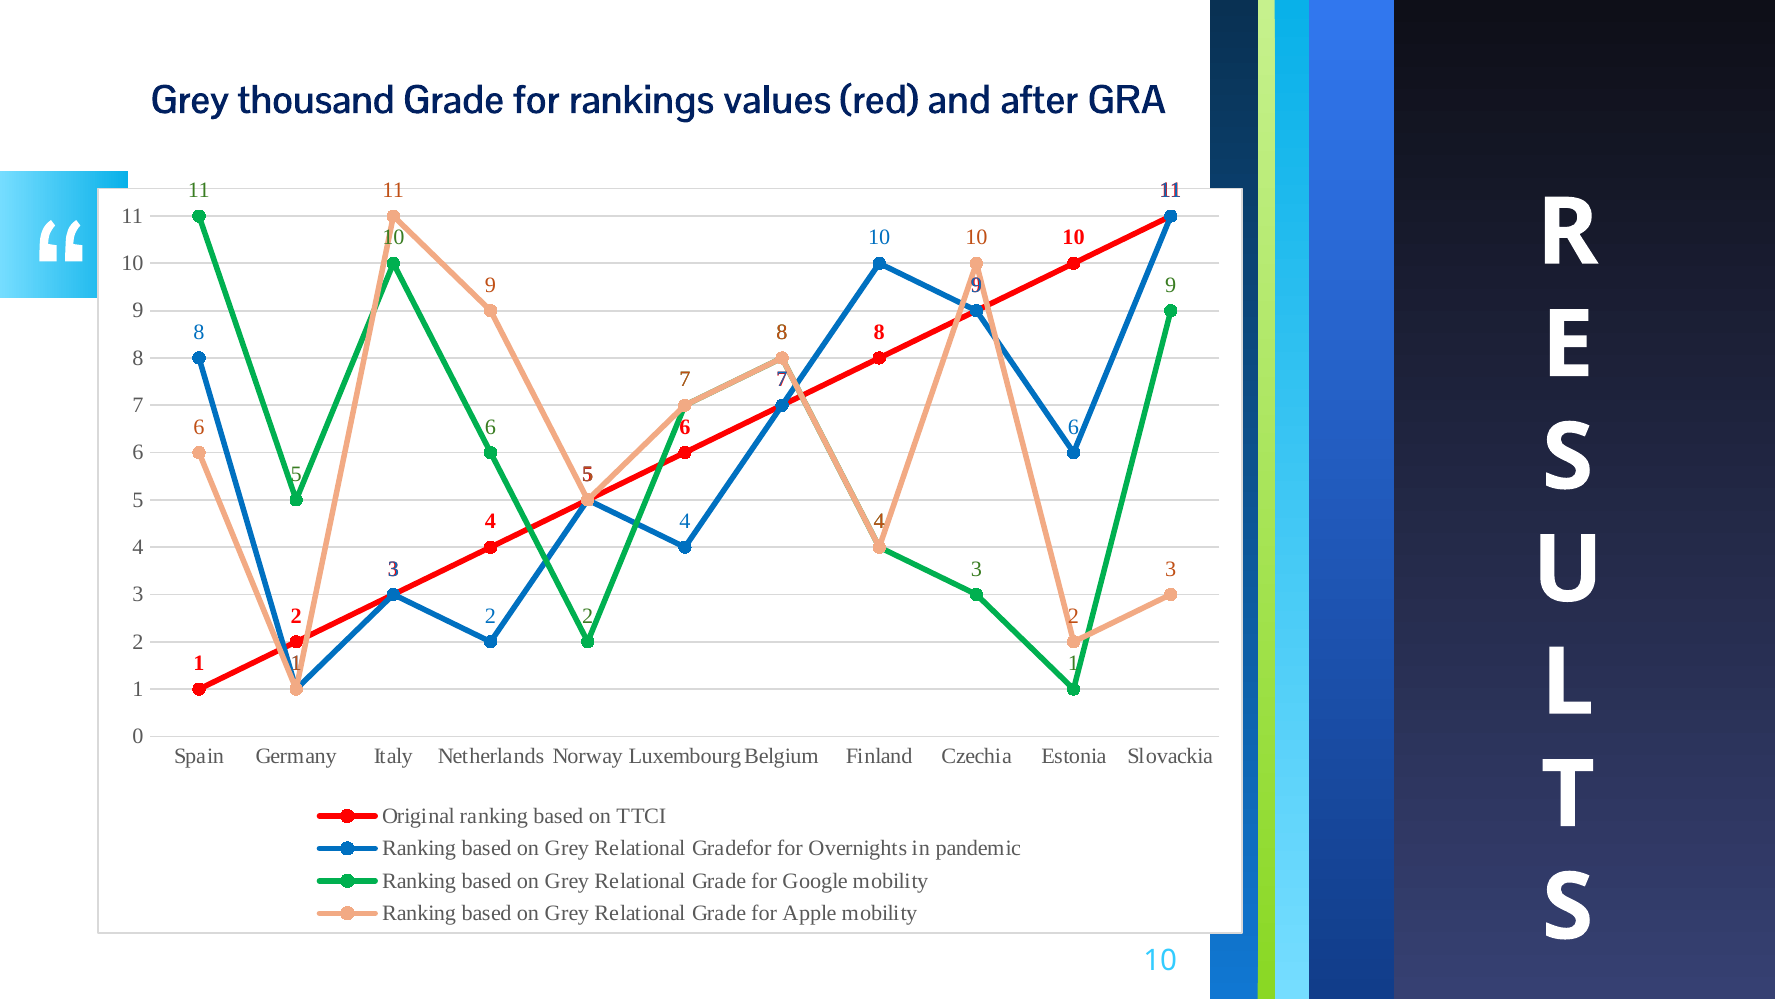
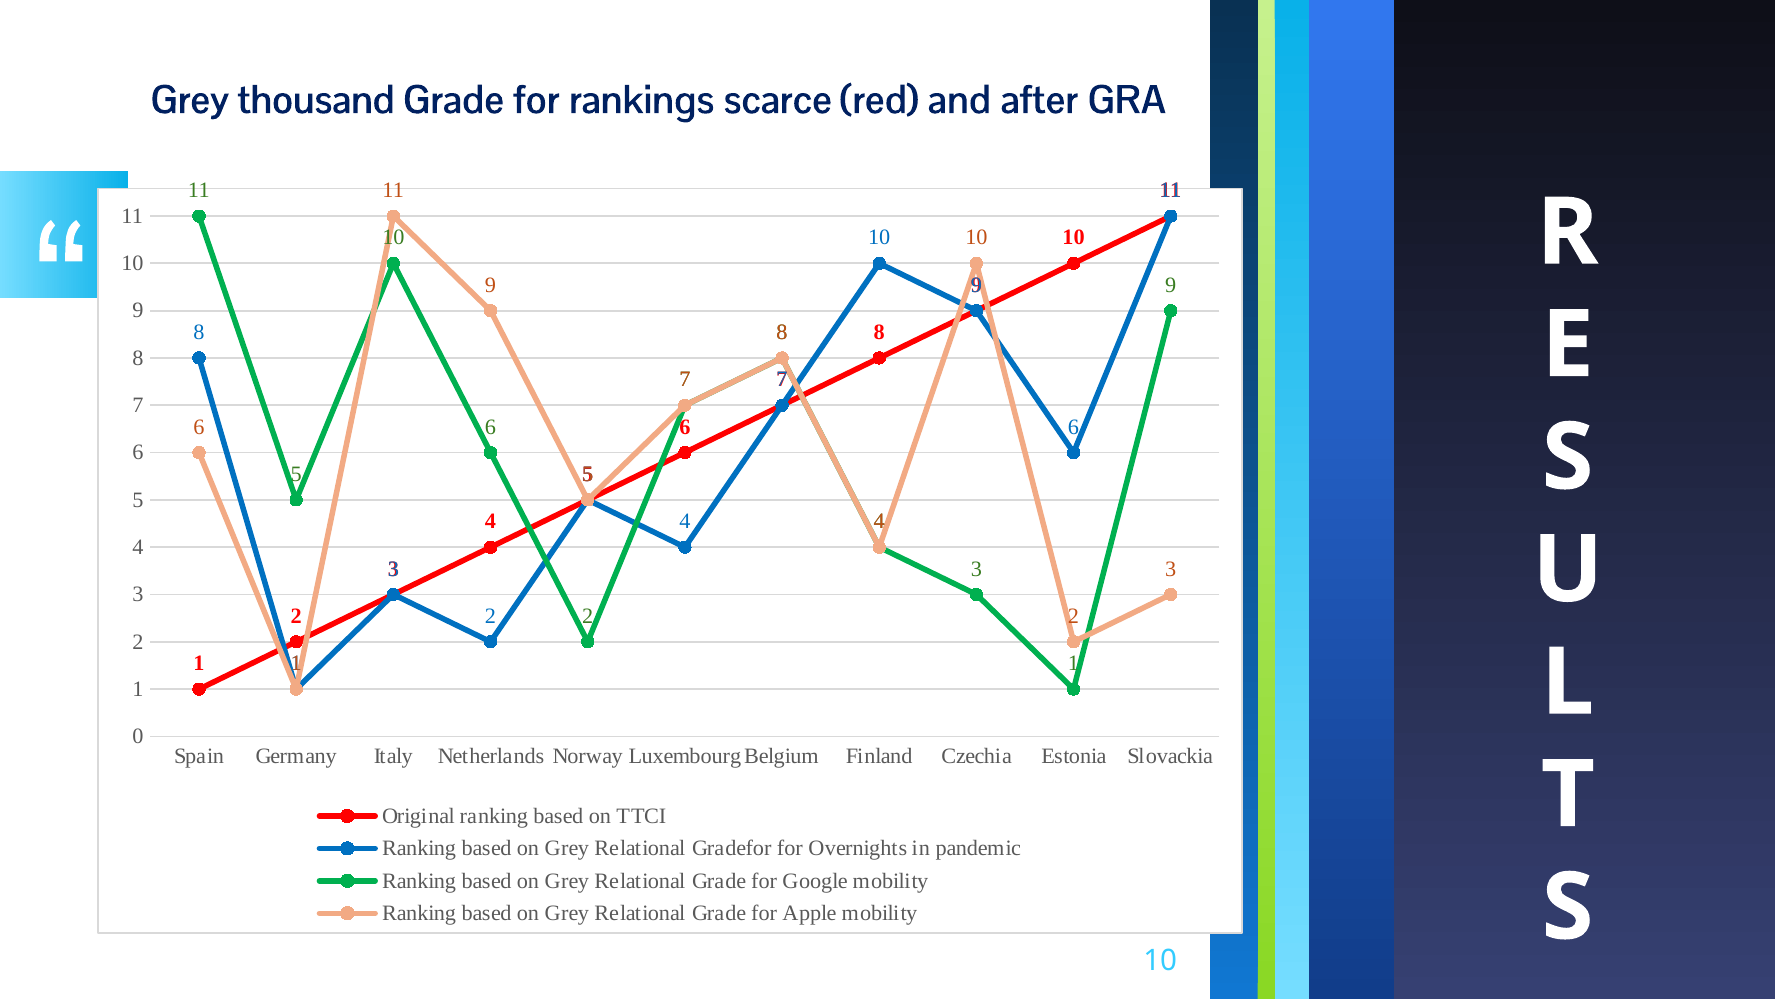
values: values -> scarce
